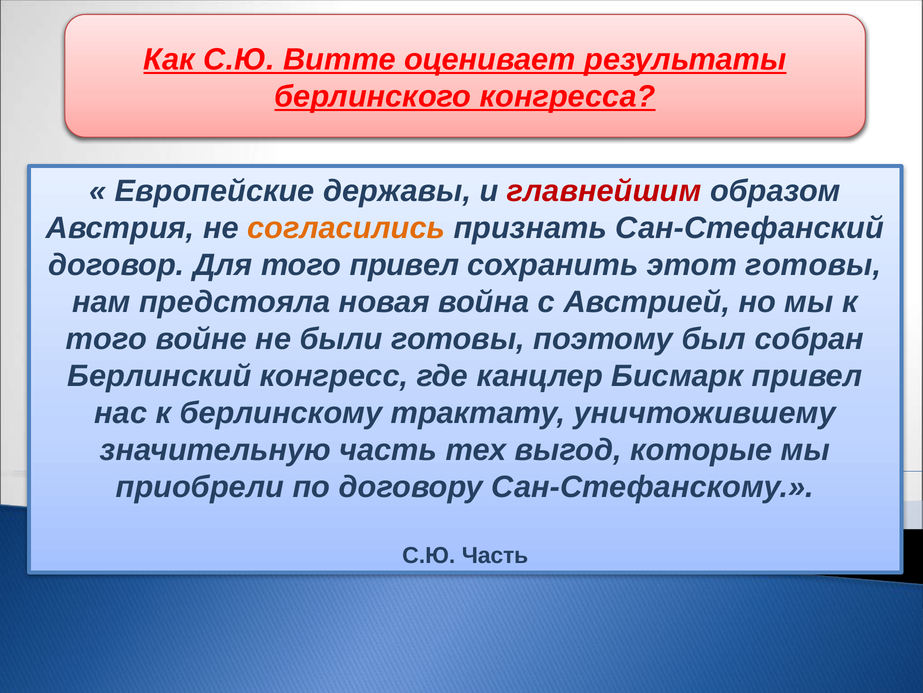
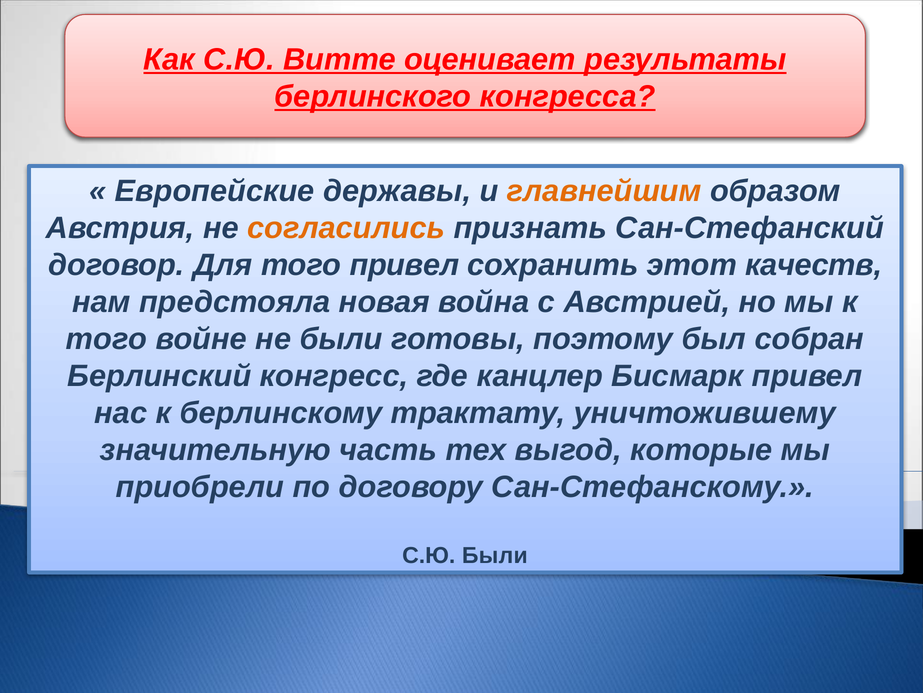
главнейшим colour: red -> orange
этот готовы: готовы -> качеств
С.Ю Часть: Часть -> Были
